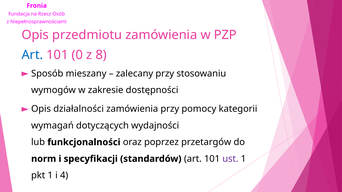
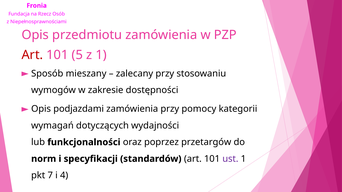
Art at (32, 55) colour: blue -> red
0: 0 -> 5
z 8: 8 -> 1
działalności: działalności -> podjazdami
pkt 1: 1 -> 7
